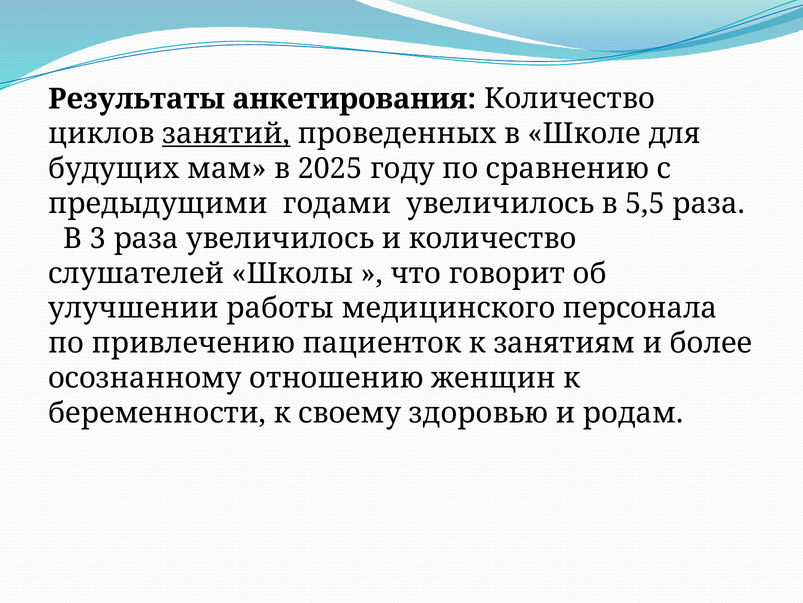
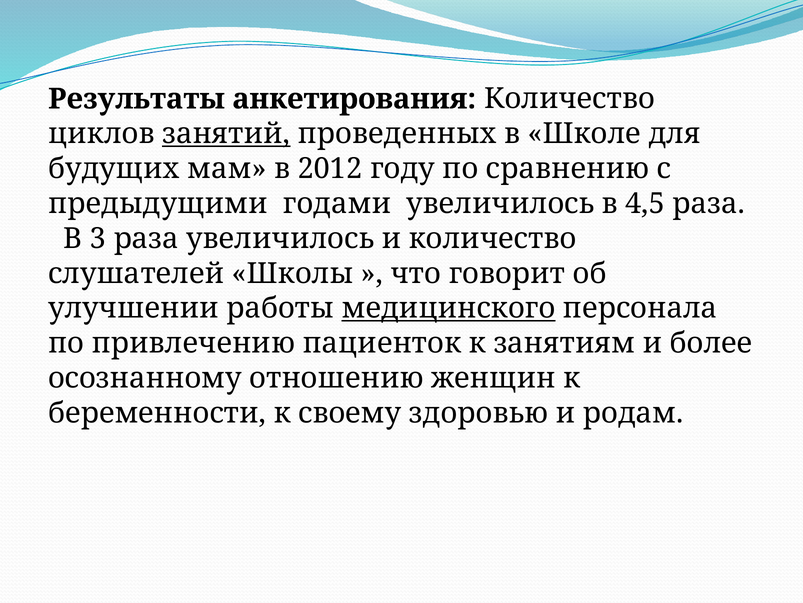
2025: 2025 -> 2012
5,5: 5,5 -> 4,5
медицинского underline: none -> present
